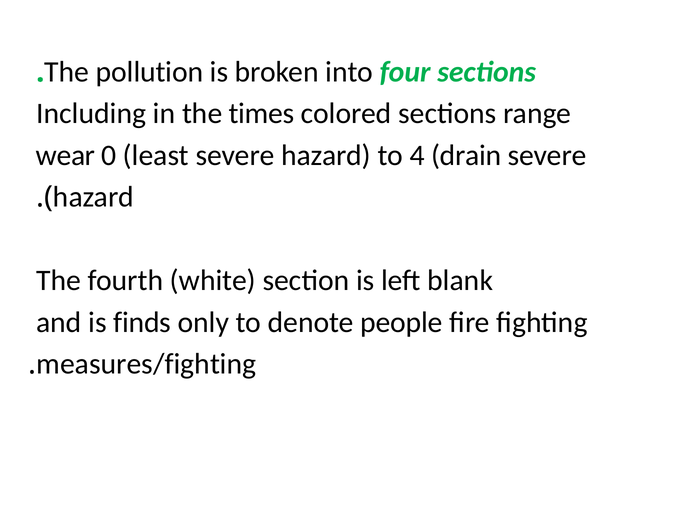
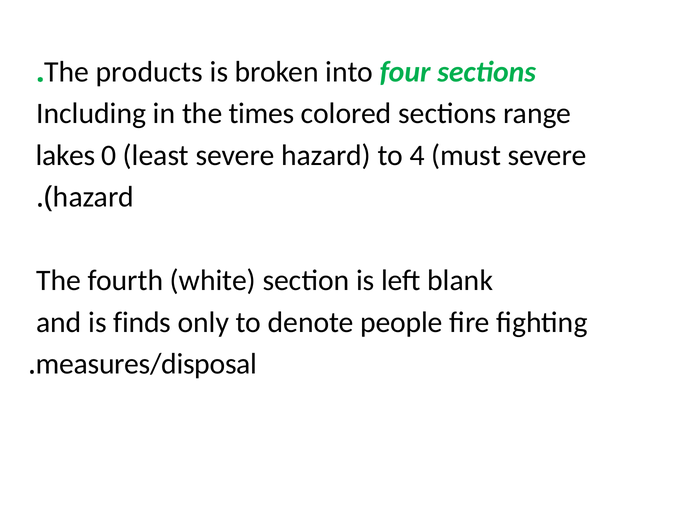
pollution: pollution -> products
wear: wear -> lakes
drain: drain -> must
measures/fighting: measures/fighting -> measures/disposal
